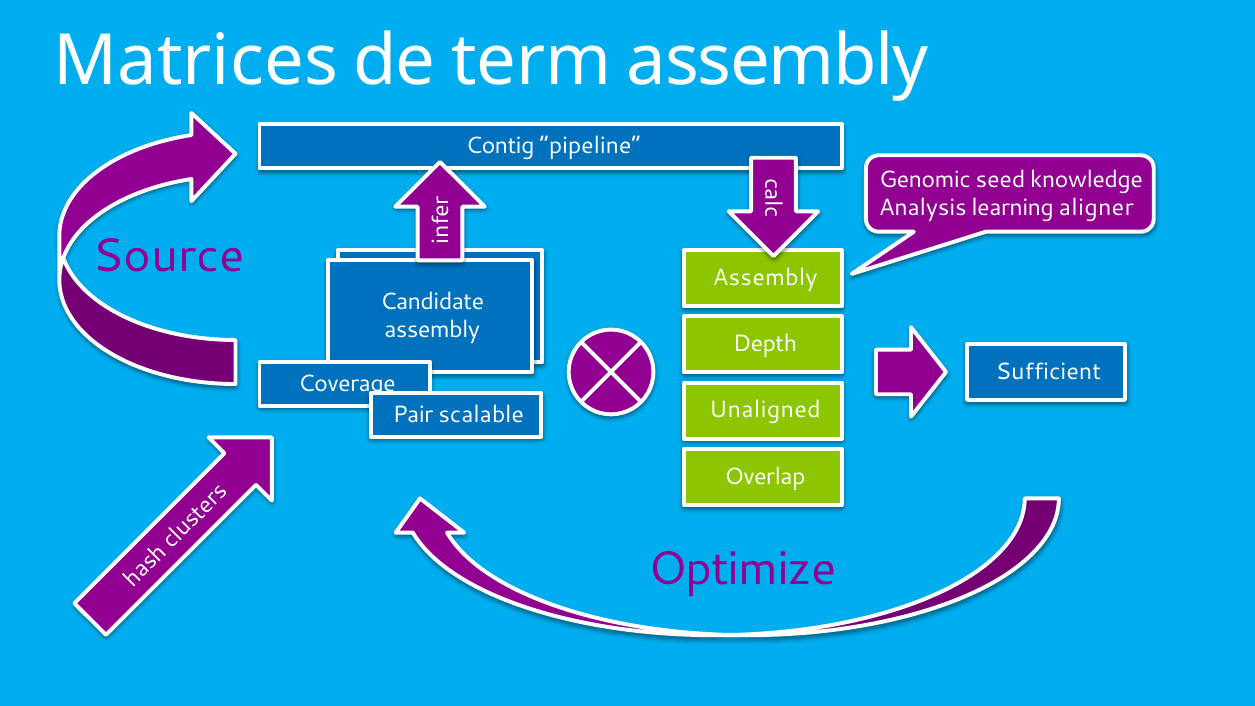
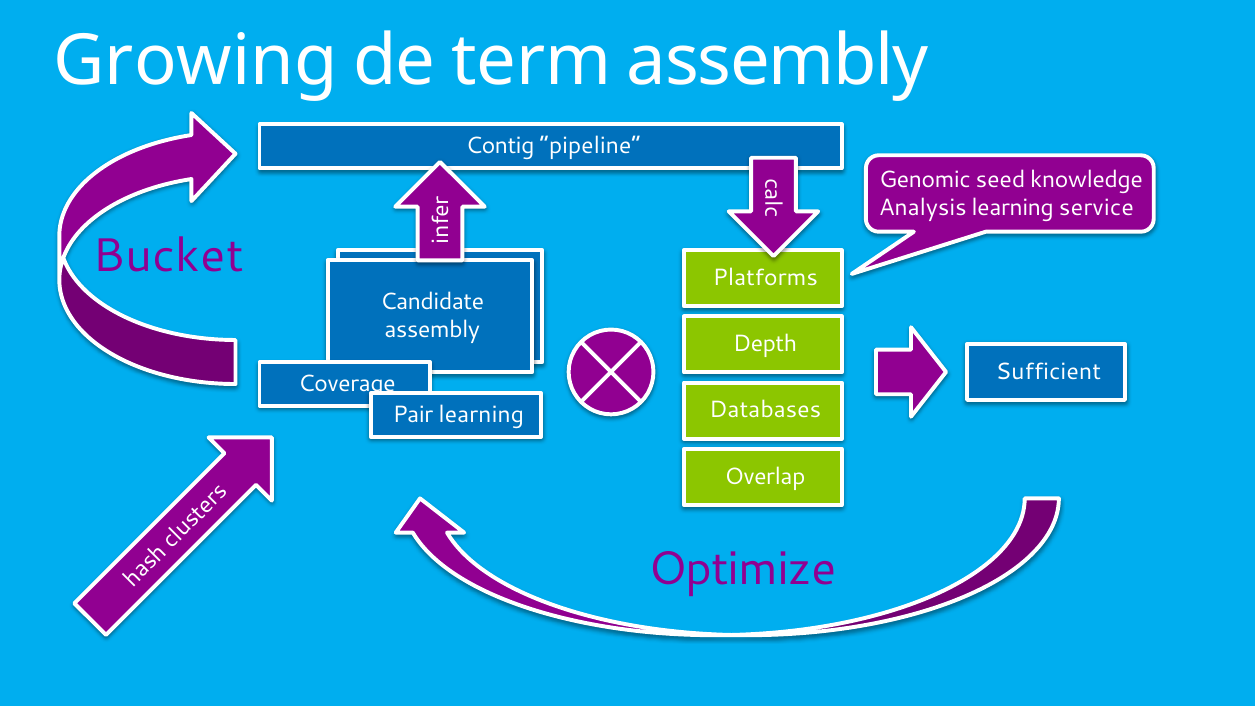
Matrices: Matrices -> Growing
aligner: aligner -> service
Source: Source -> Bucket
Assembly at (765, 278): Assembly -> Platforms
Unaligned: Unaligned -> Databases
Pair scalable: scalable -> learning
